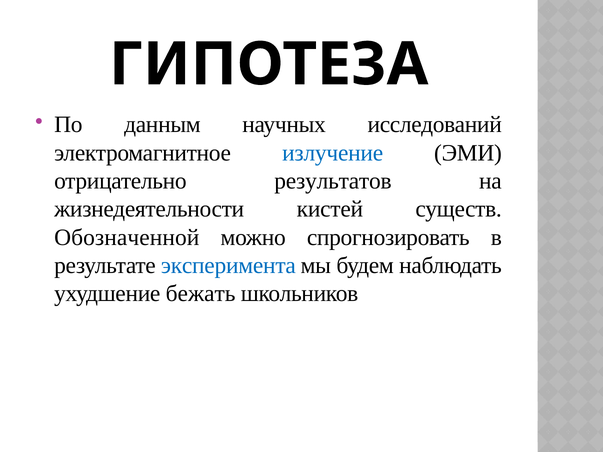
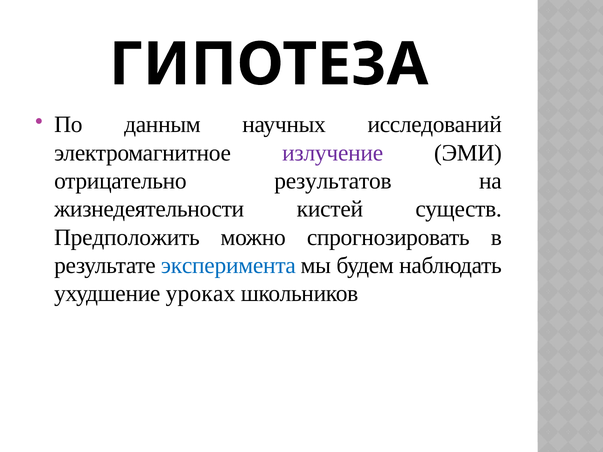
излучение colour: blue -> purple
Обозначенной: Обозначенной -> Предположить
бежать: бежать -> уроках
